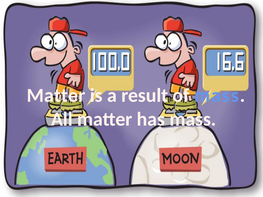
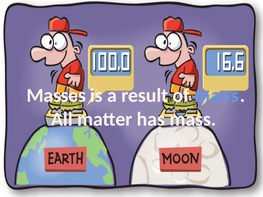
Matter at (56, 96): Matter -> Masses
